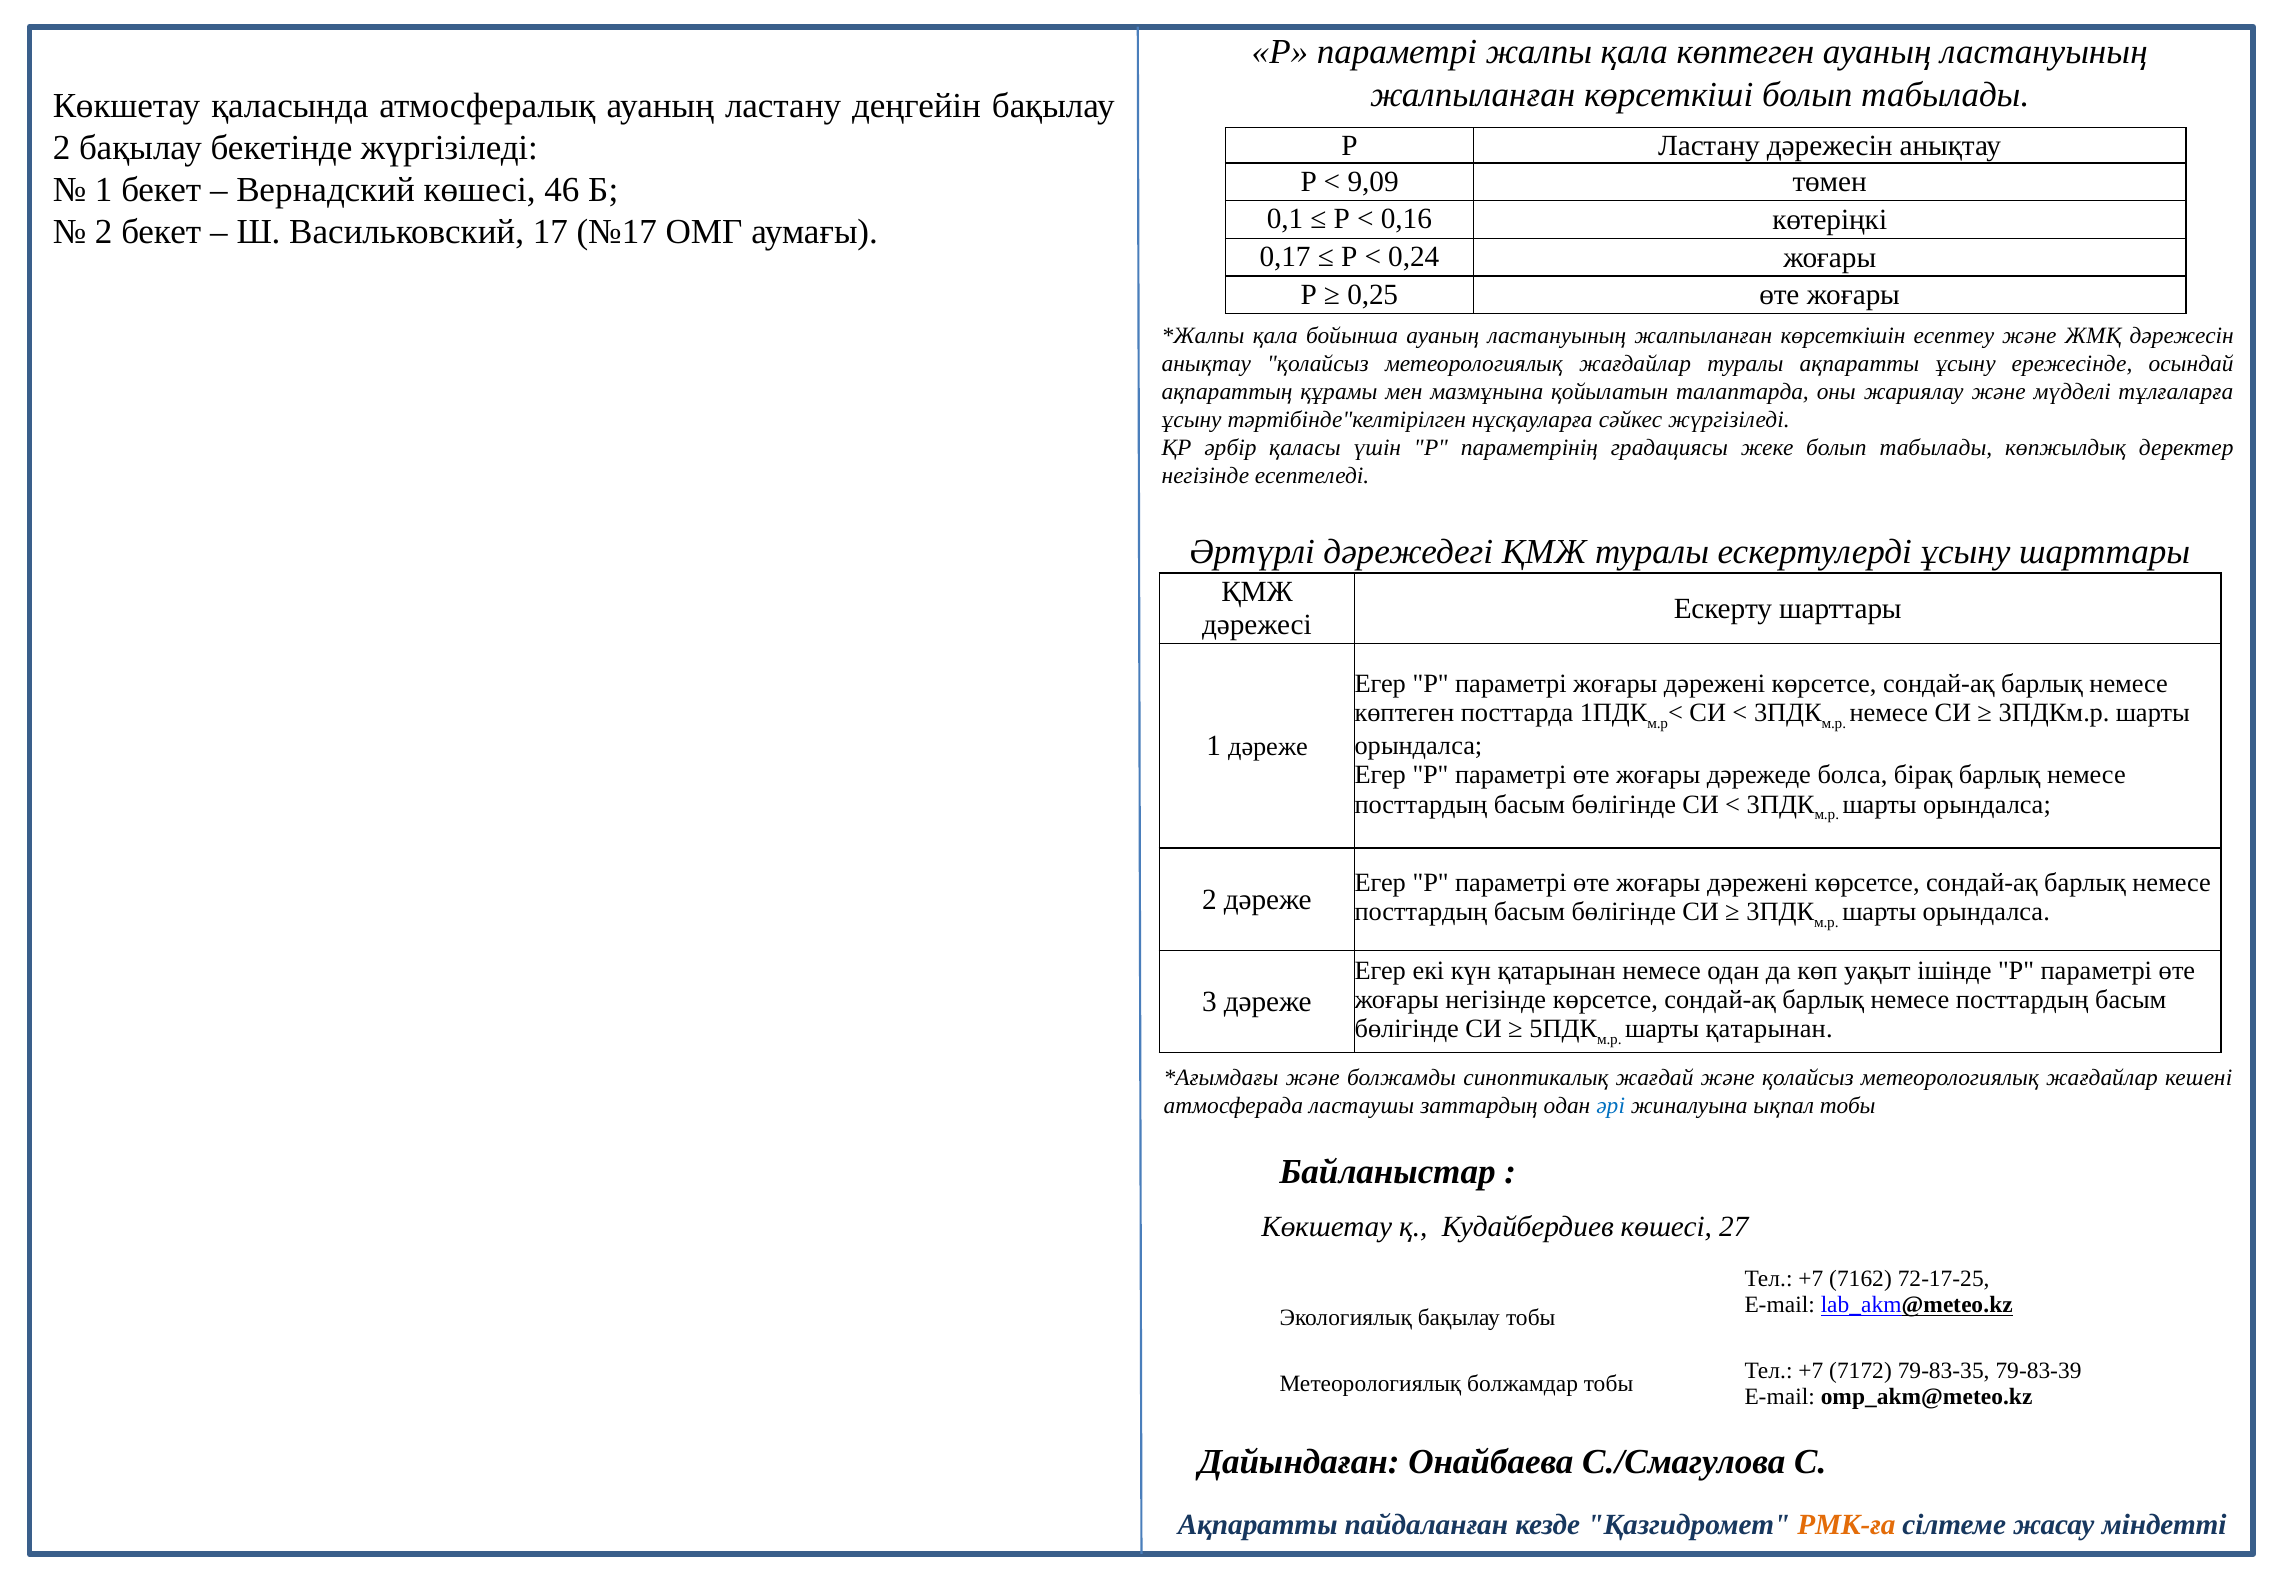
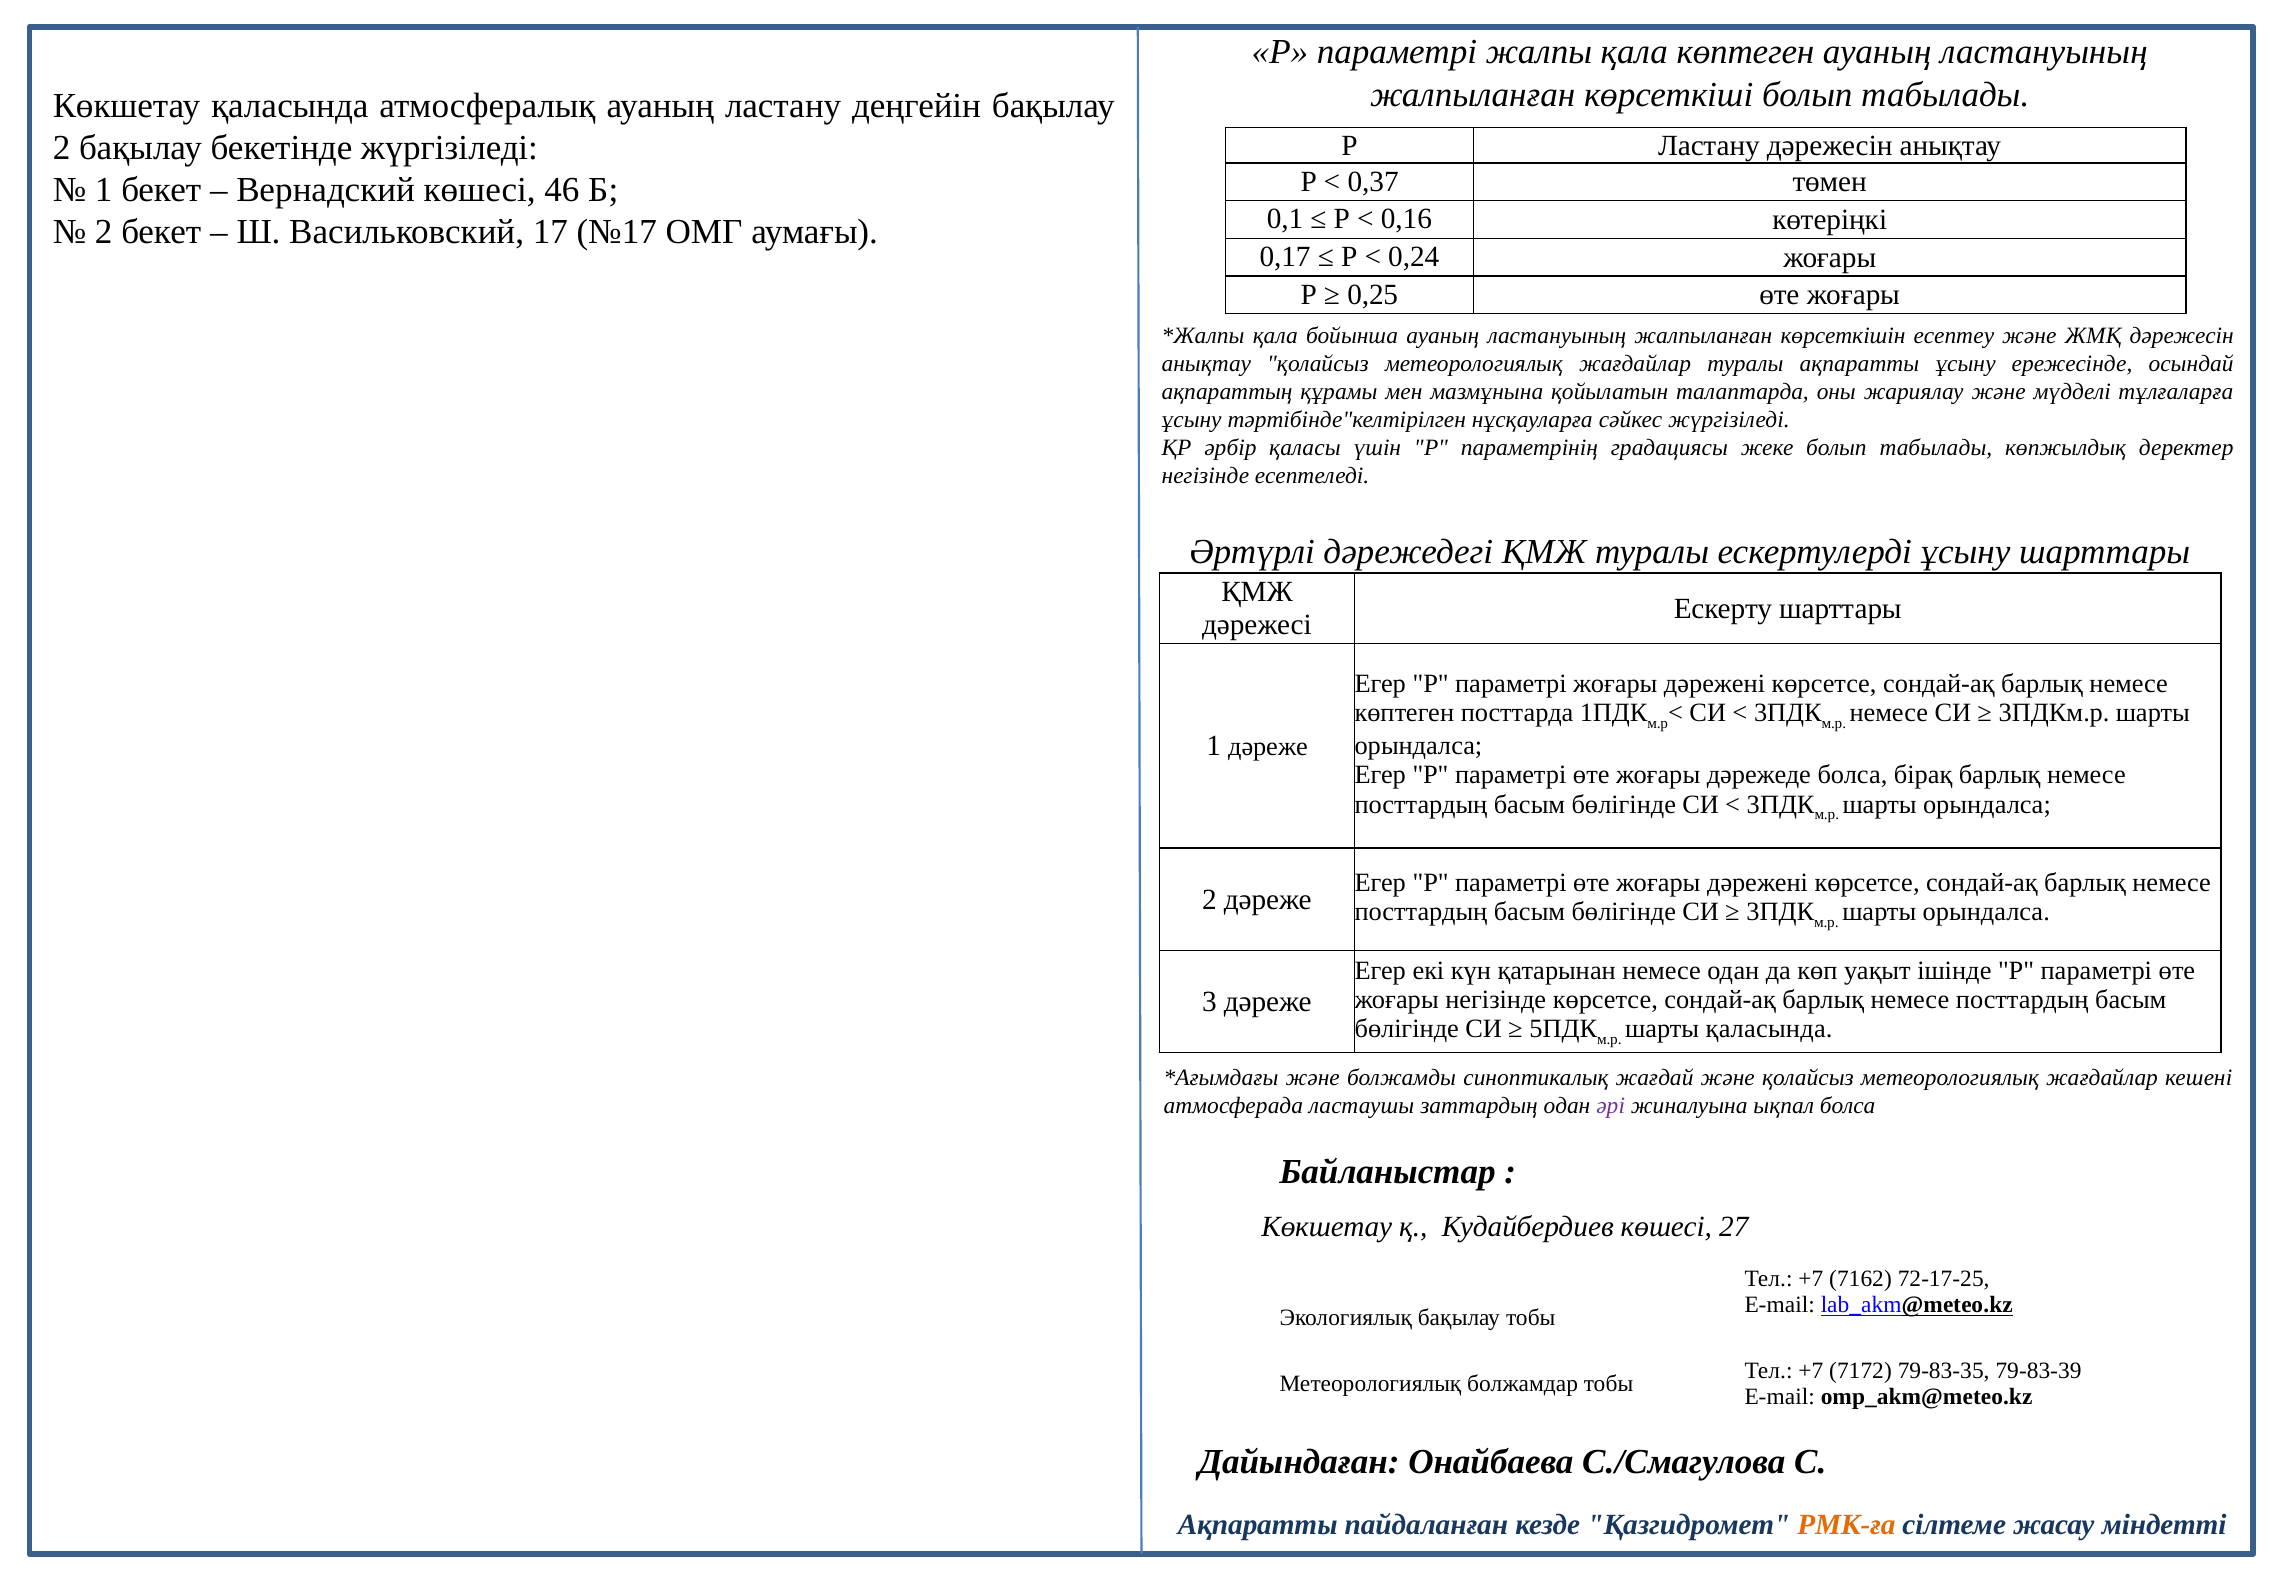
9,09: 9,09 -> 0,37
шарты қатарынан: қатарынан -> қаласында
әрі colour: blue -> purple
ықпал тобы: тобы -> болса
